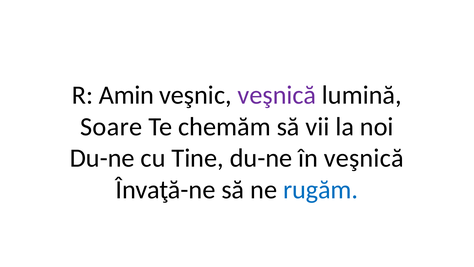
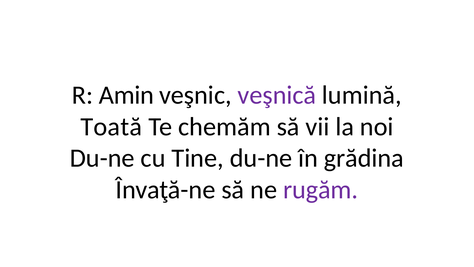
Soare: Soare -> Toată
în veşnică: veşnică -> grădina
rugăm colour: blue -> purple
